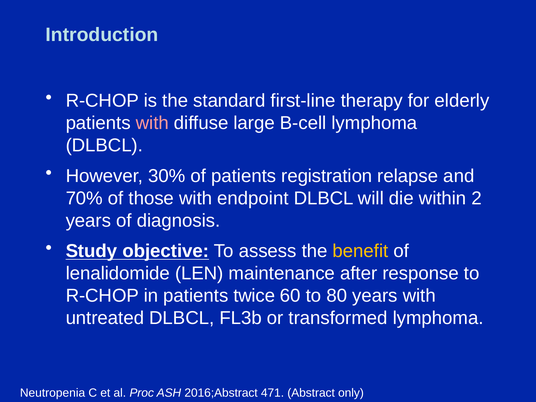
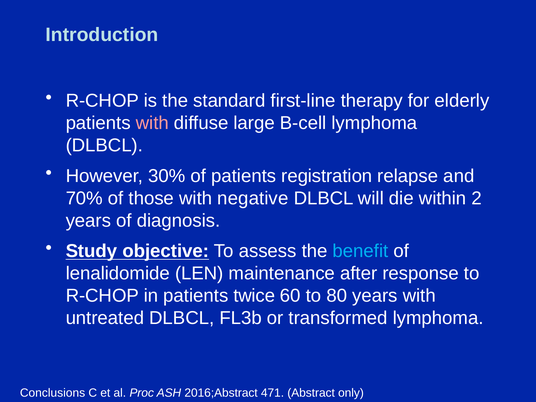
endpoint: endpoint -> negative
benefit colour: yellow -> light blue
Neutropenia: Neutropenia -> Conclusions
